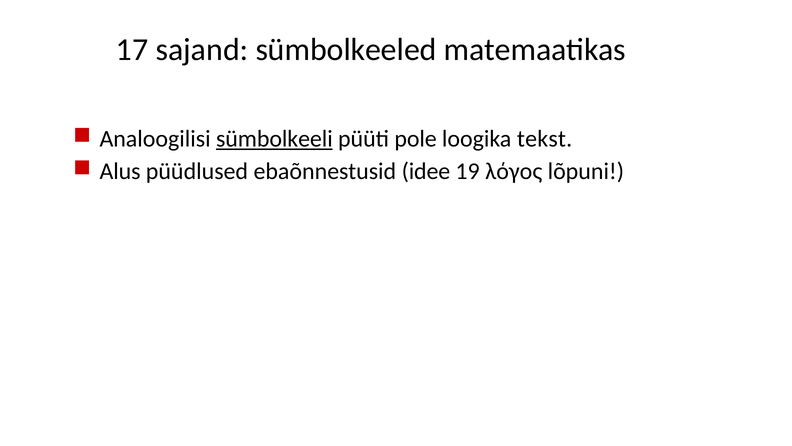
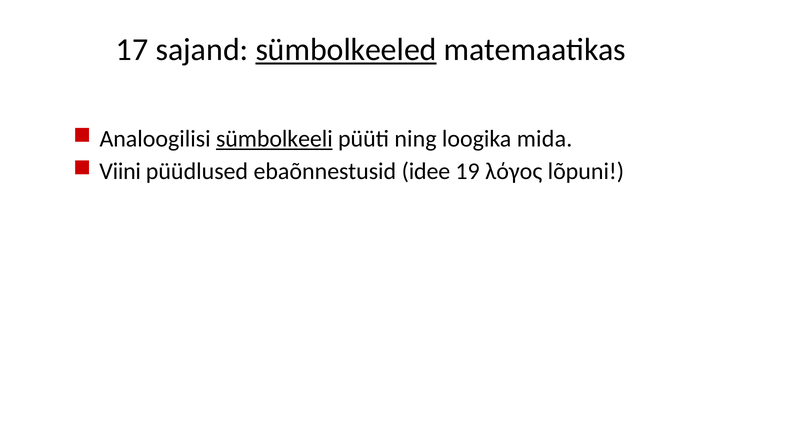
sümbolkeeled underline: none -> present
pole: pole -> ning
tekst: tekst -> mida
Alus: Alus -> Viini
